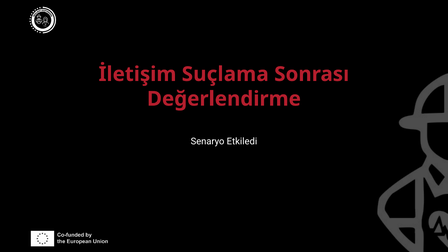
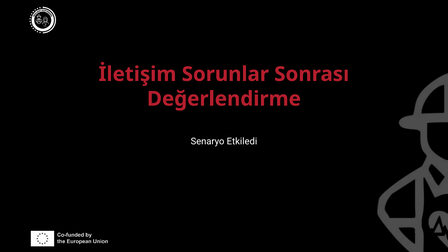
Suçlama: Suçlama -> Sorunlar
